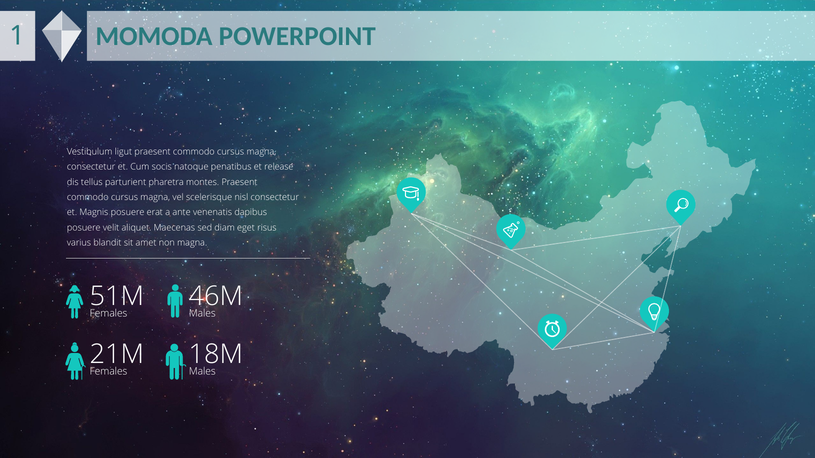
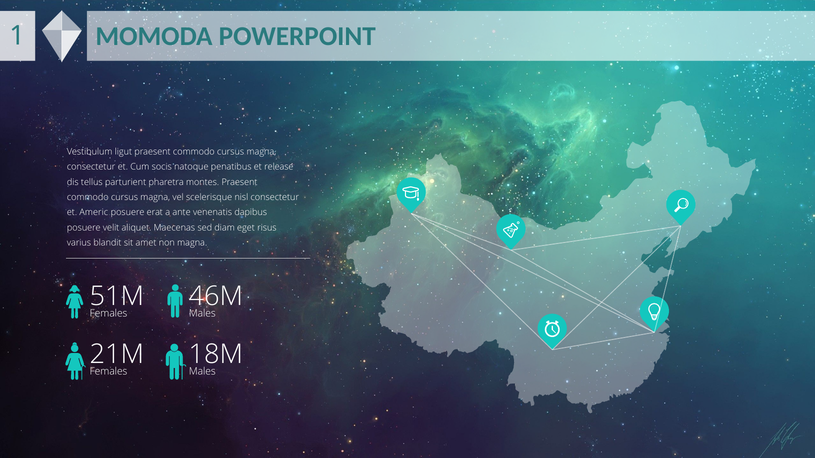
Magnis: Magnis -> Americ
